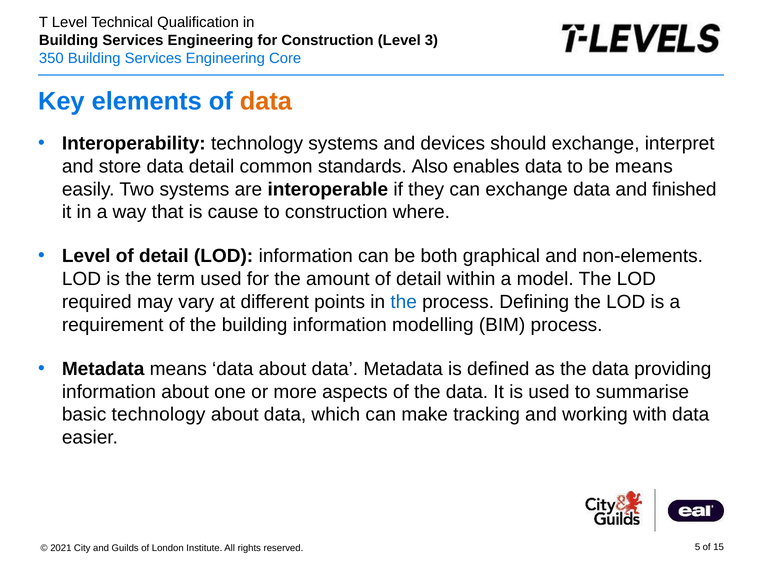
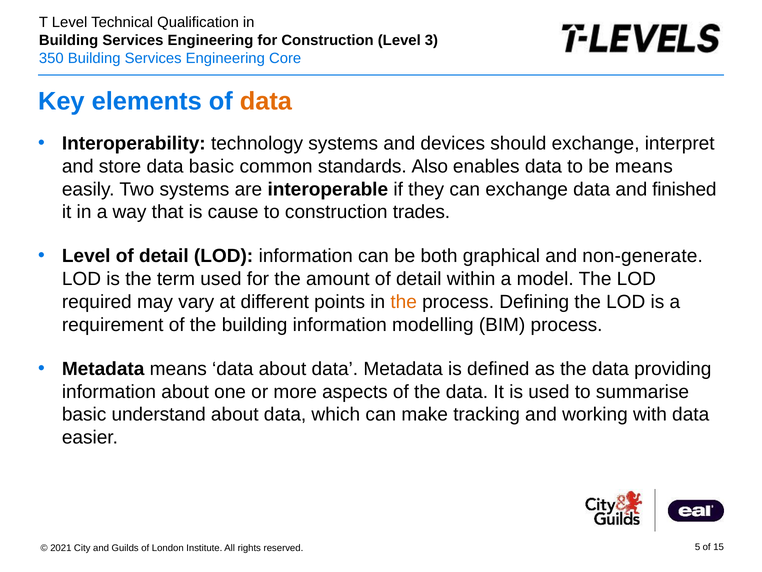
data detail: detail -> basic
where: where -> trades
non-elements: non-elements -> non-generate
the at (404, 302) colour: blue -> orange
basic technology: technology -> understand
